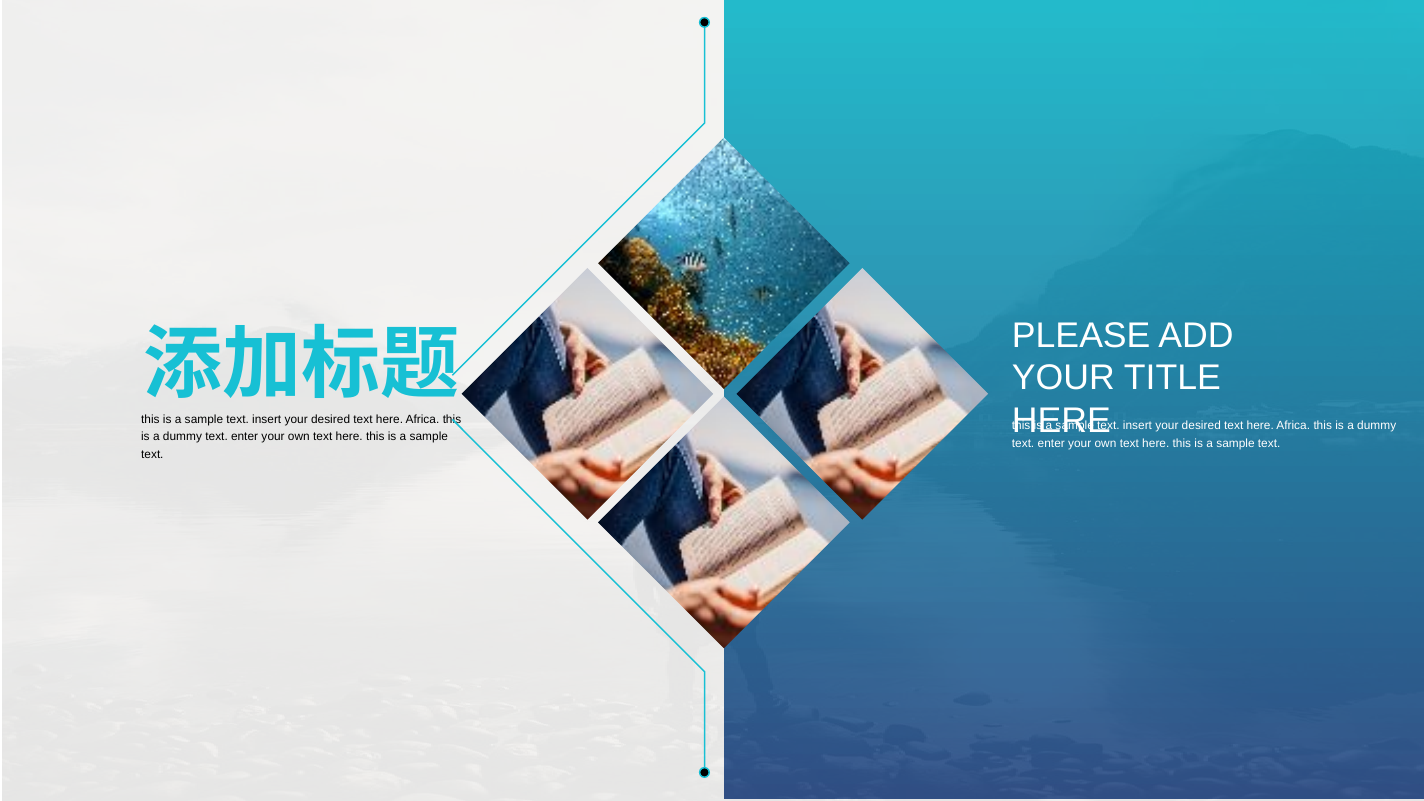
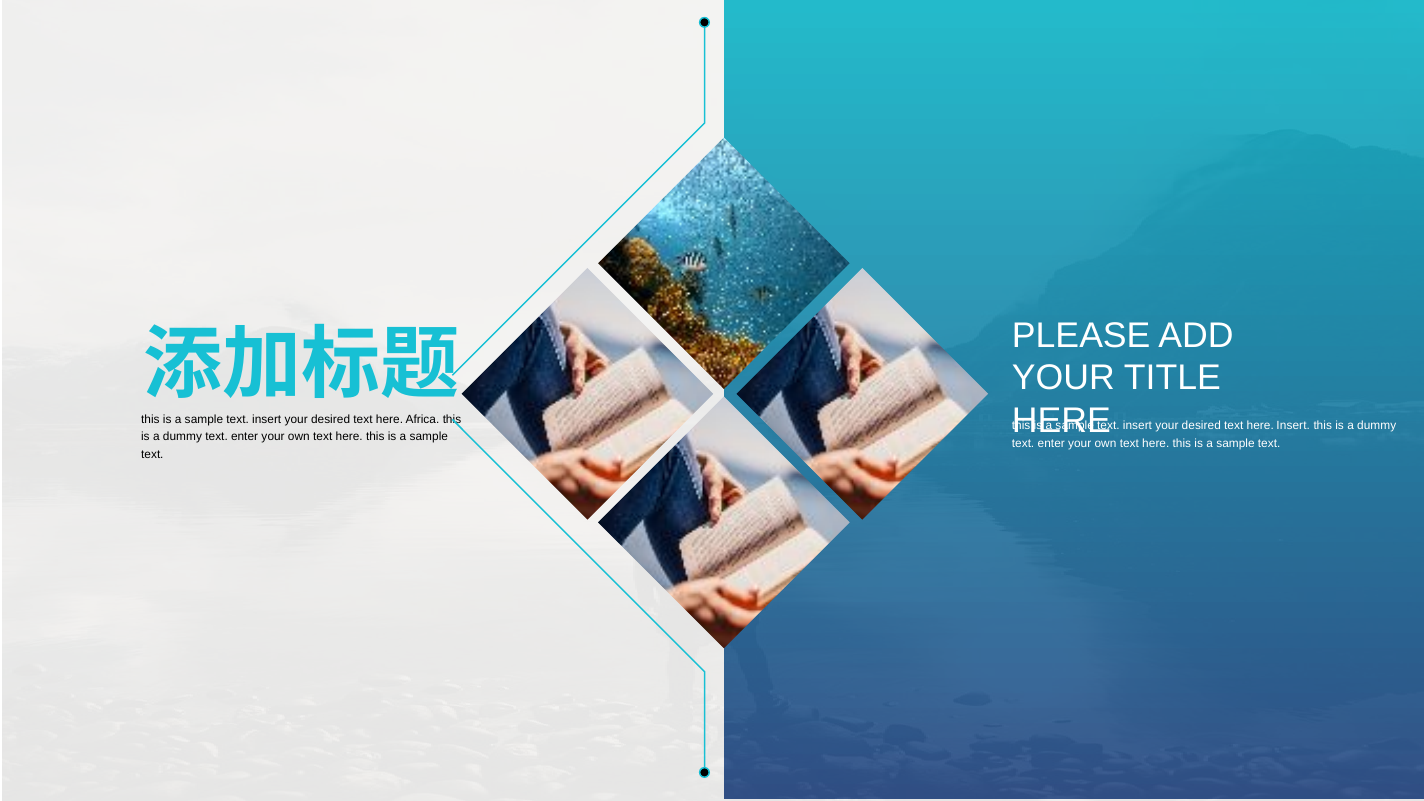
Africa at (1293, 426): Africa -> Insert
